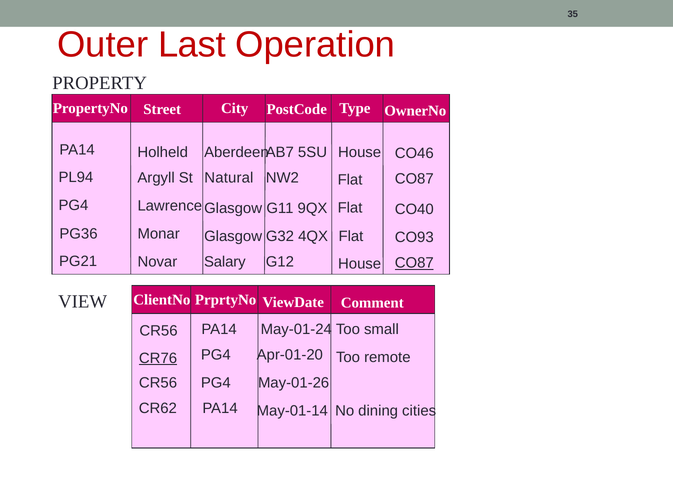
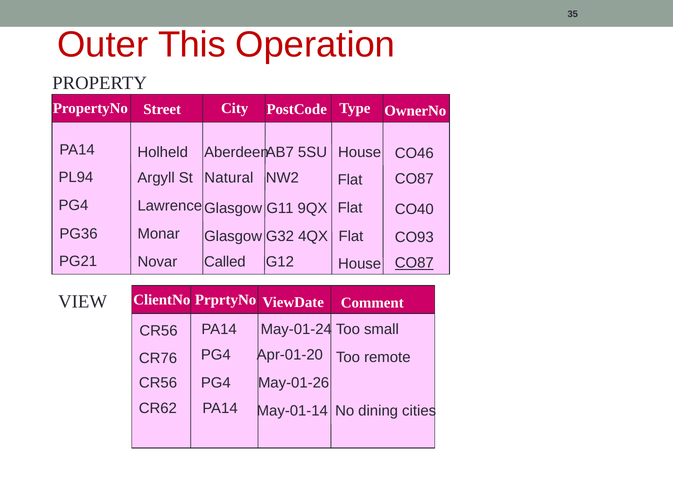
Last: Last -> This
Salary: Salary -> Called
CR76 underline: present -> none
